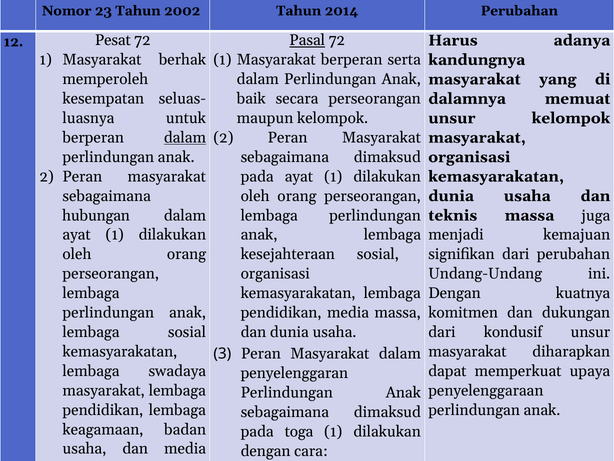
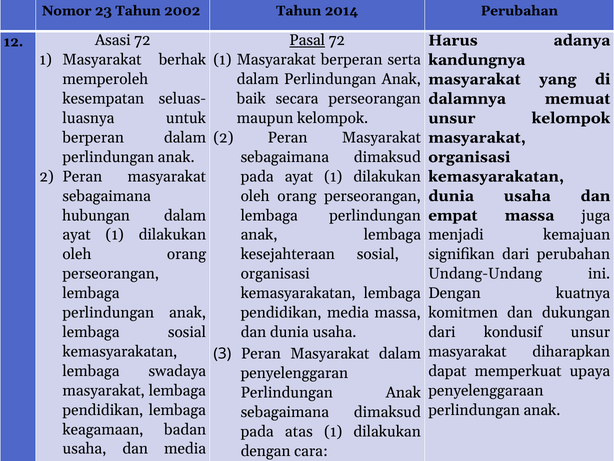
Pesat: Pesat -> Asasi
dalam at (185, 137) underline: present -> none
teknis: teknis -> empat
toga: toga -> atas
